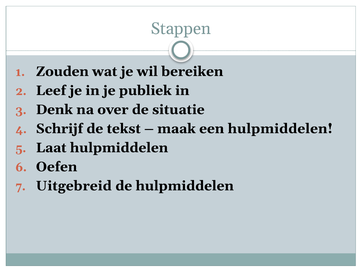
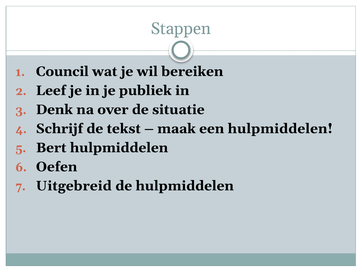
Zouden: Zouden -> Council
Laat: Laat -> Bert
